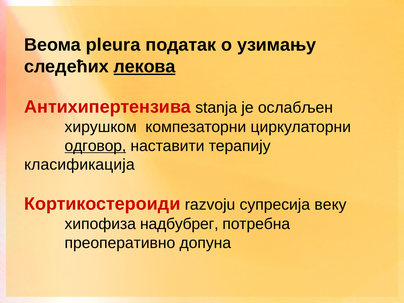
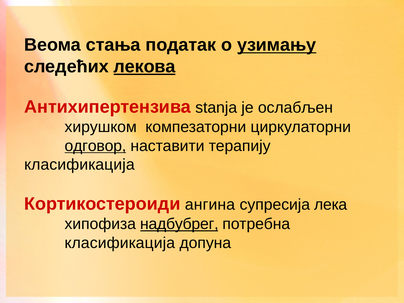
pleura: pleura -> стања
узимању underline: none -> present
razvoju: razvoju -> ангина
веку: веку -> лека
надбубрег underline: none -> present
преоперативно at (120, 243): преоперативно -> класификација
